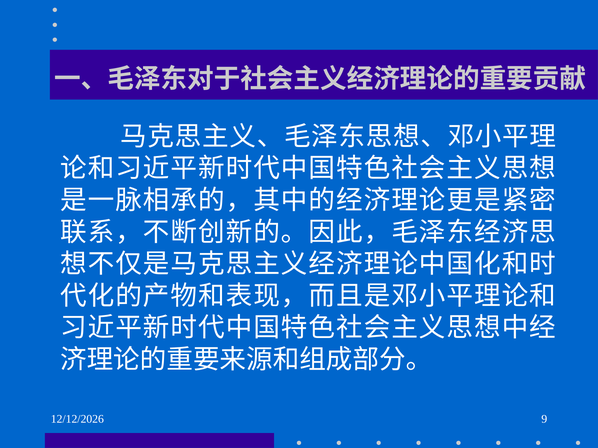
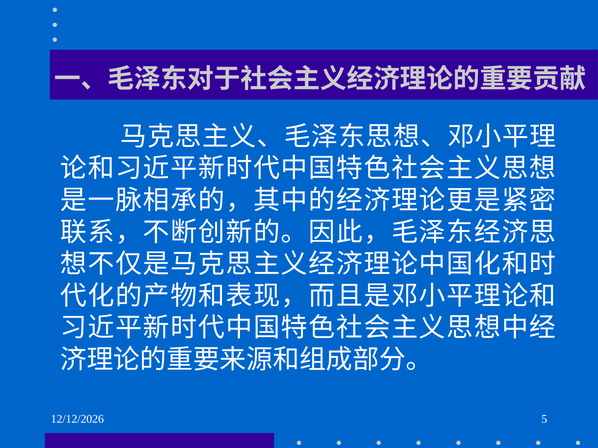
9: 9 -> 5
